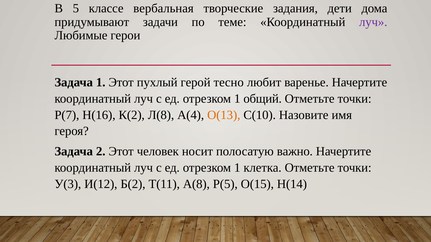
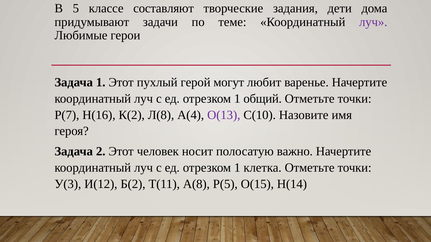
вербальная: вербальная -> составляют
тесно: тесно -> могут
О(13 colour: orange -> purple
